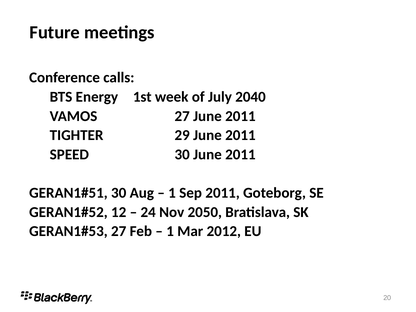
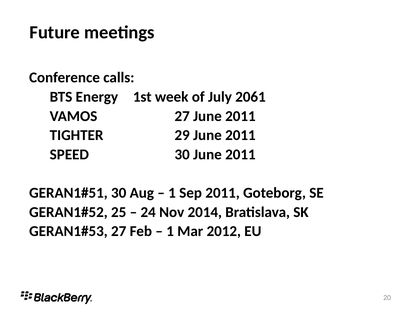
2040: 2040 -> 2061
12: 12 -> 25
2050: 2050 -> 2014
